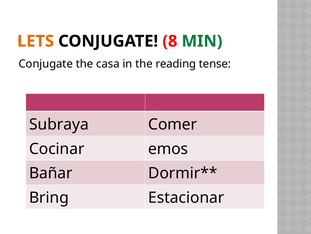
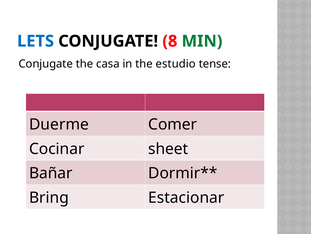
LETS colour: orange -> blue
reading: reading -> estudio
Subraya: Subraya -> Duerme
emos: emos -> sheet
